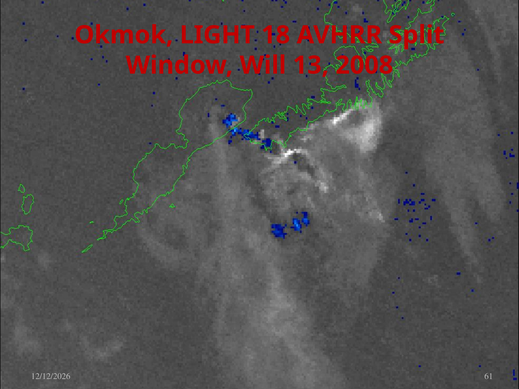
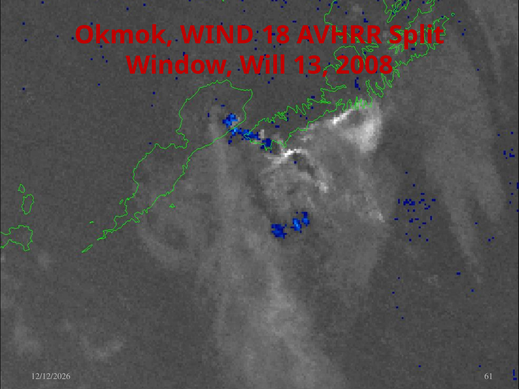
LIGHT: LIGHT -> WIND
